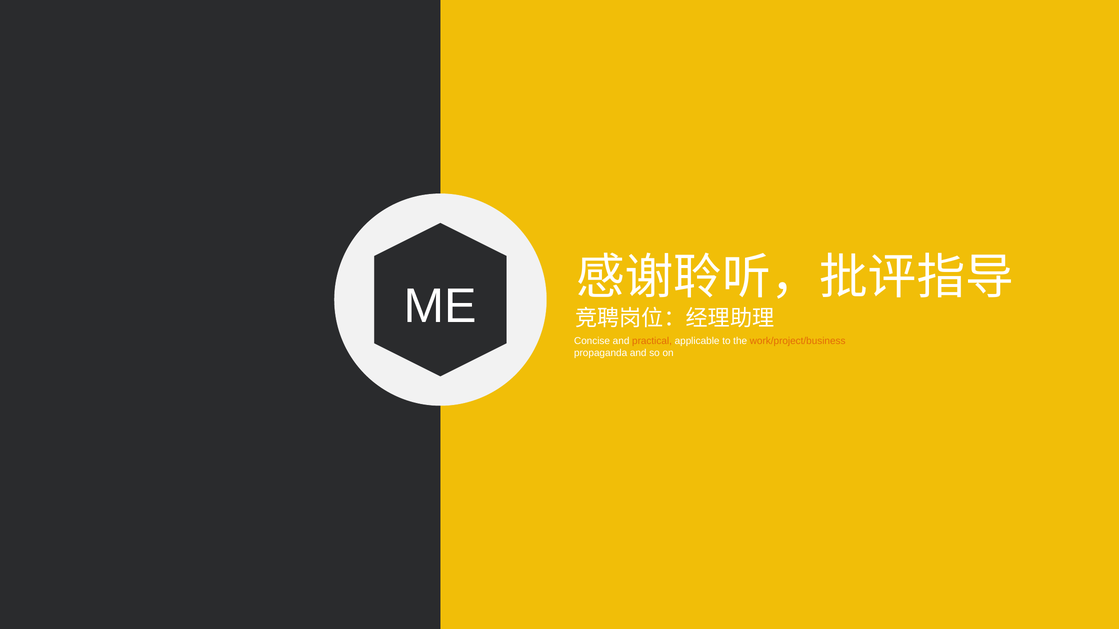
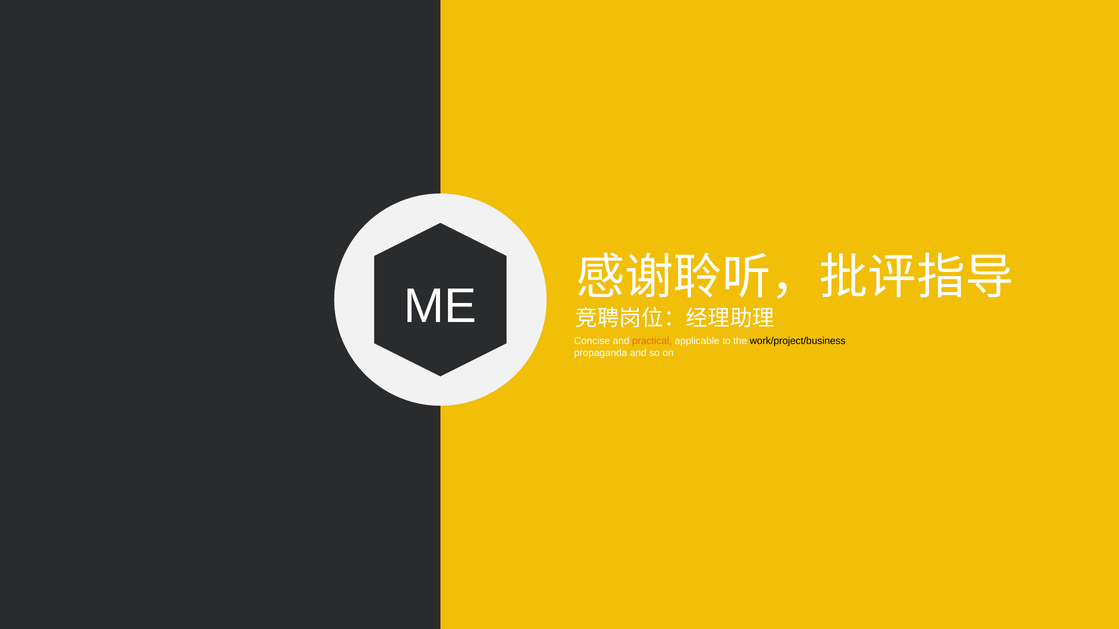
work/project/business colour: orange -> black
